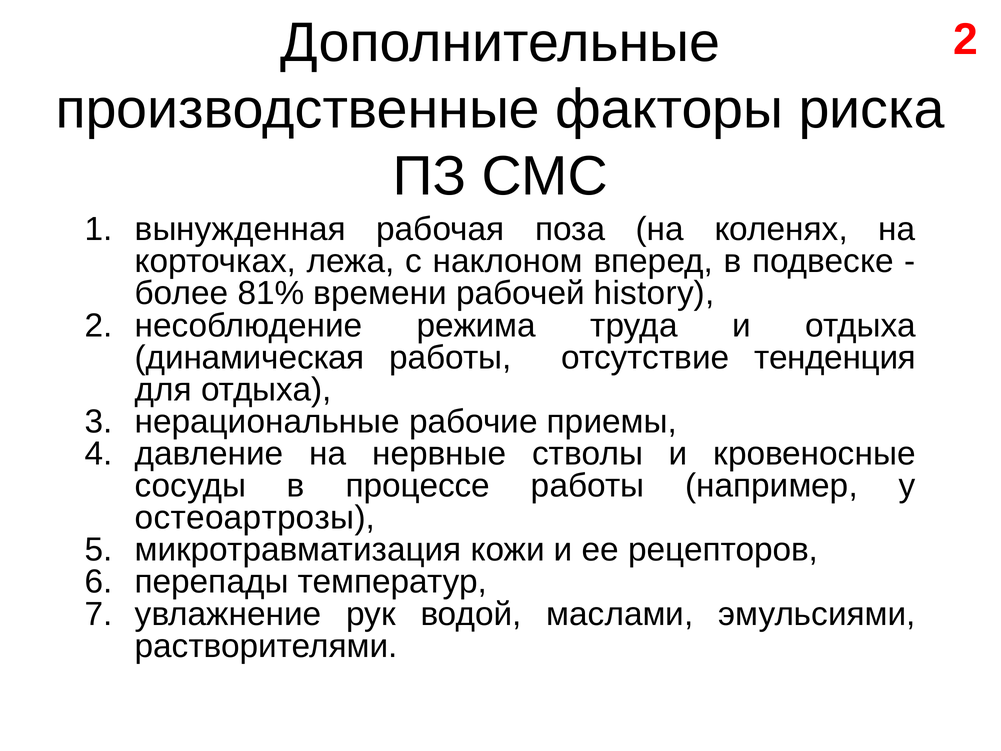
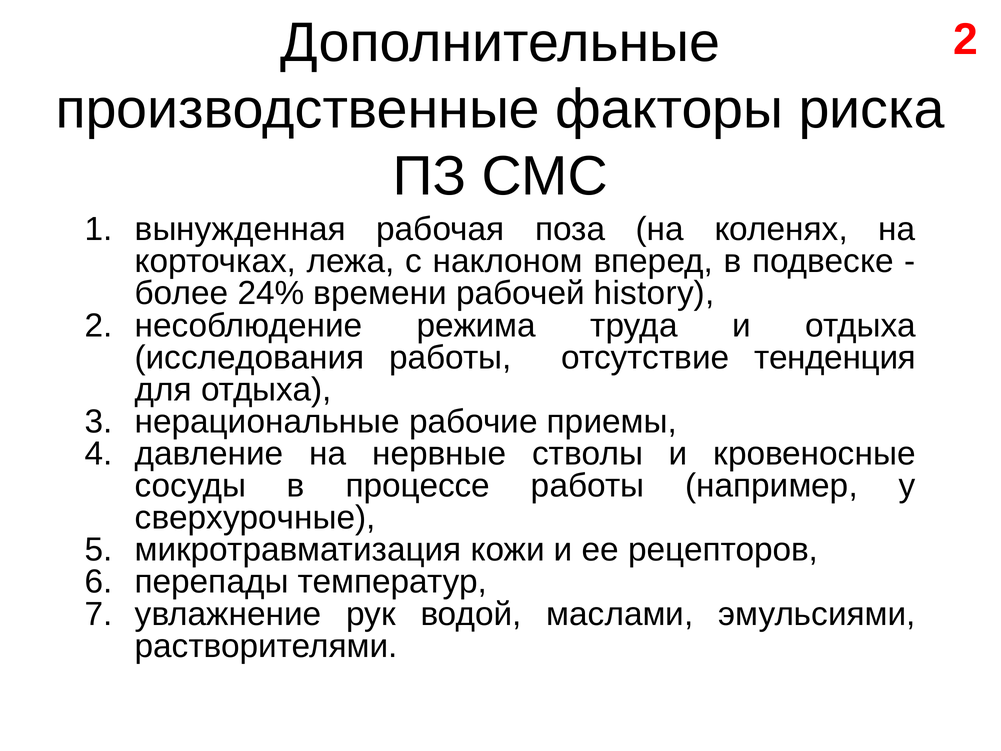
81%: 81% -> 24%
динамическая: динамическая -> исследования
остеоартрозы: остеоартрозы -> сверхурочные
